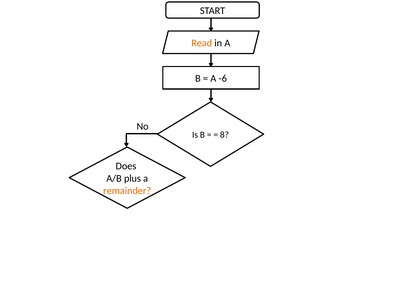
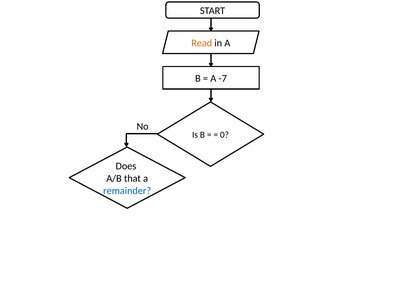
-6: -6 -> -7
8: 8 -> 0
plus: plus -> that
remainder colour: orange -> blue
